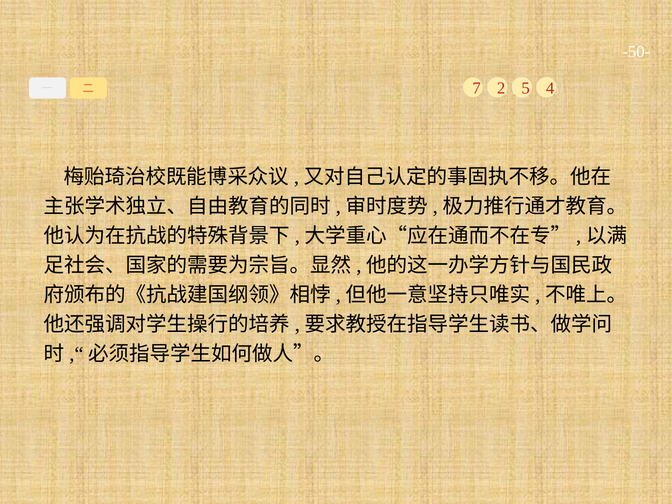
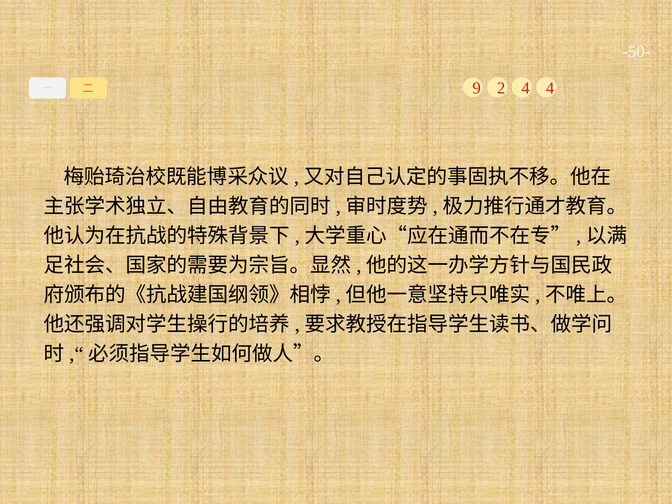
7: 7 -> 9
2 5: 5 -> 4
